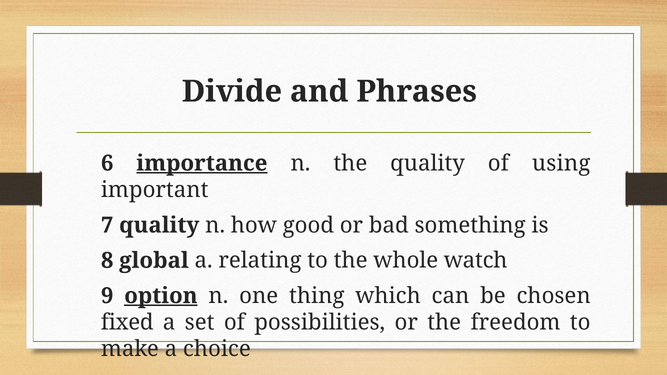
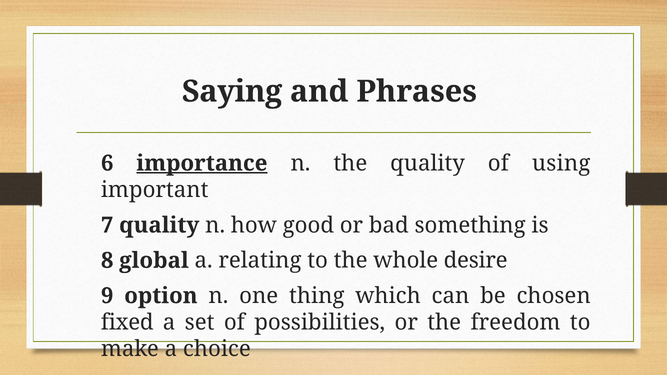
Divide: Divide -> Saying
watch: watch -> desire
option underline: present -> none
